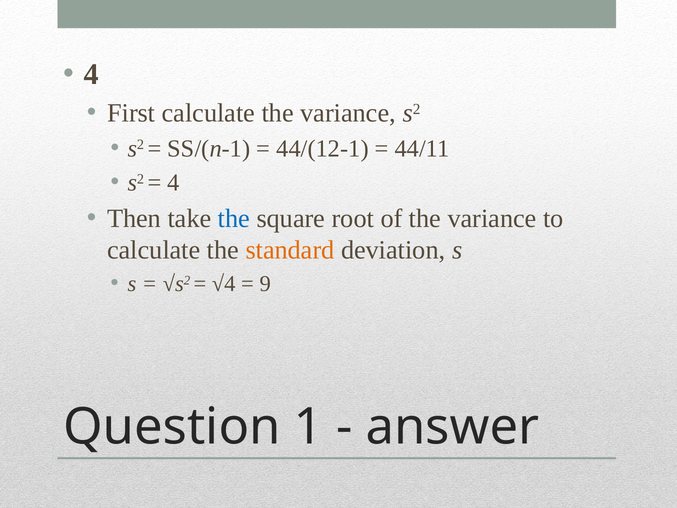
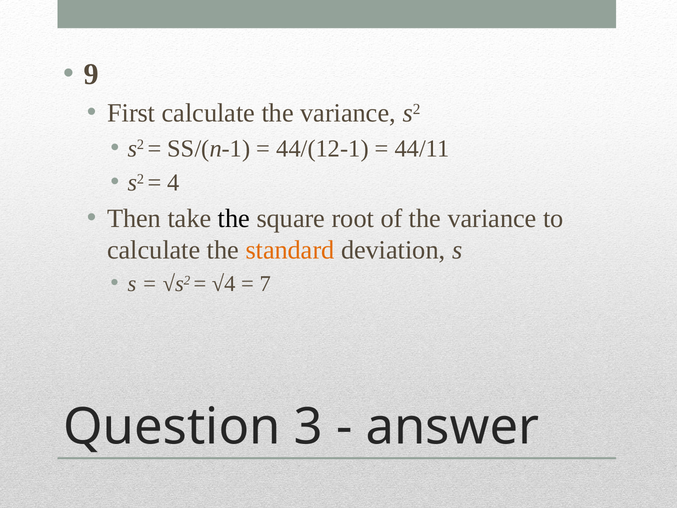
4 at (91, 74): 4 -> 9
the at (234, 219) colour: blue -> black
9: 9 -> 7
1: 1 -> 3
